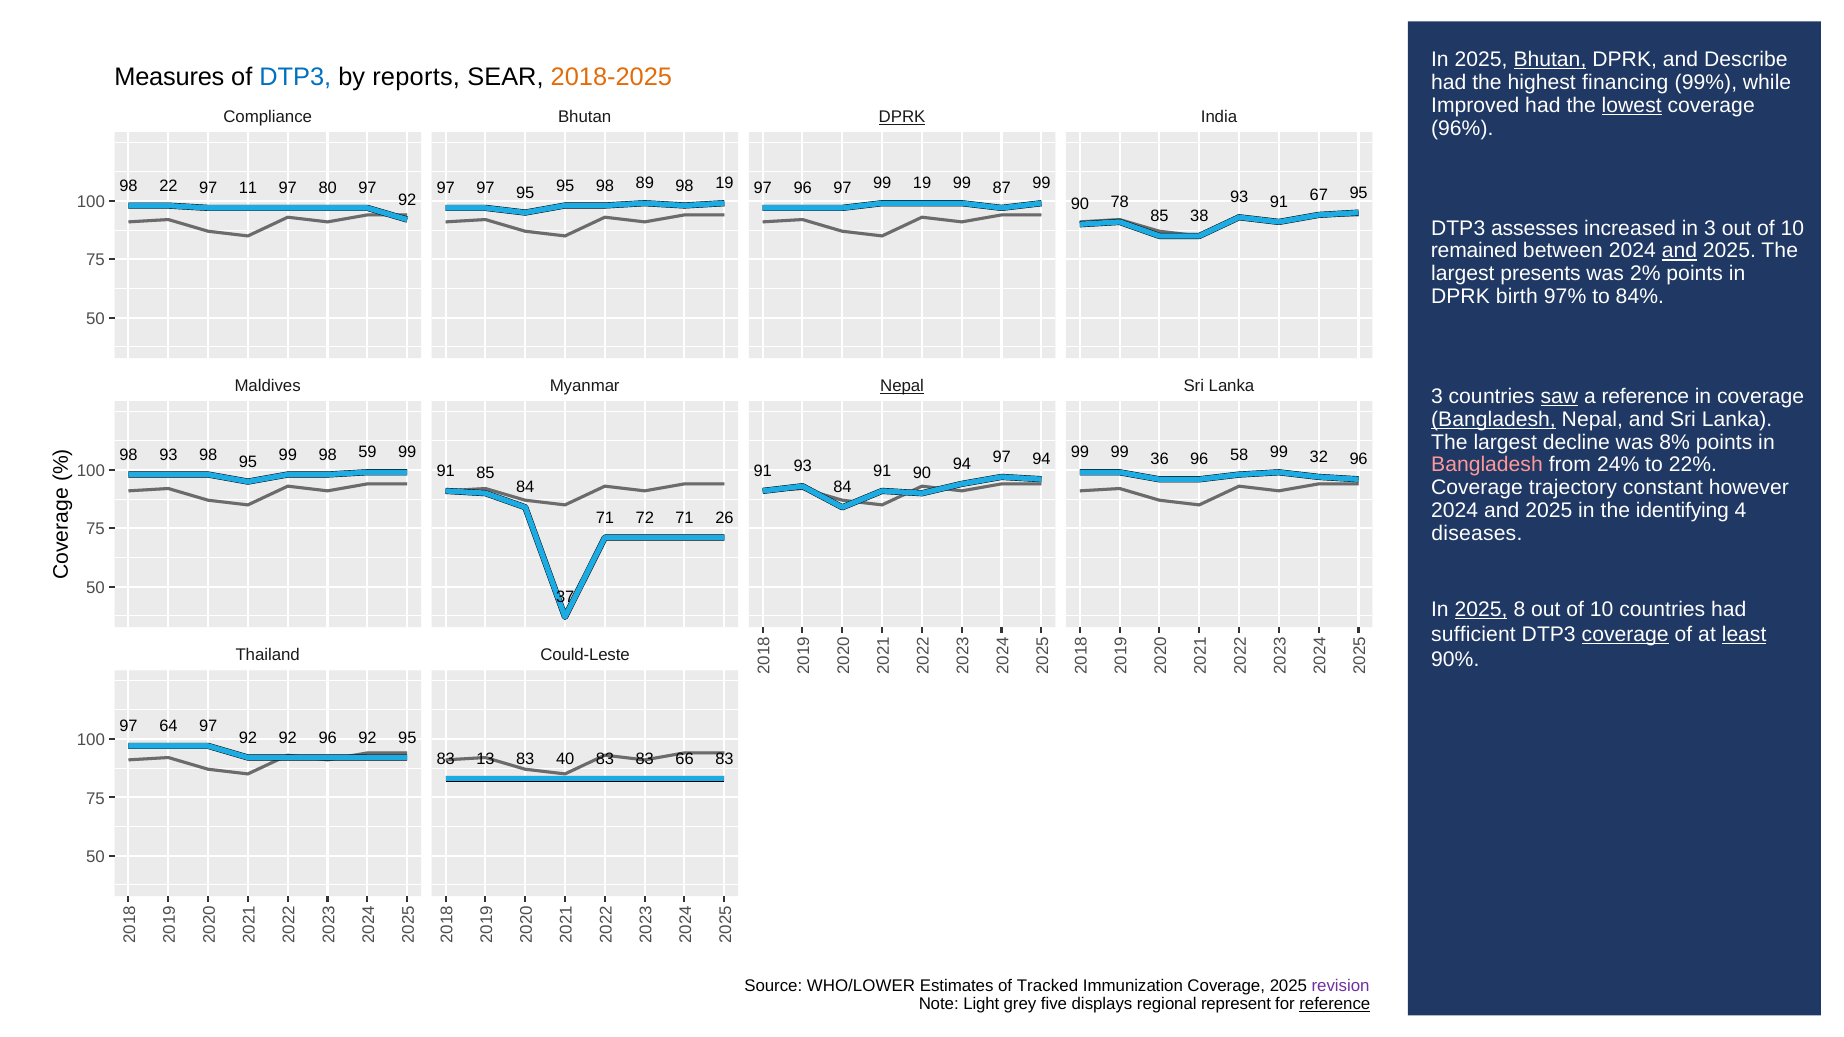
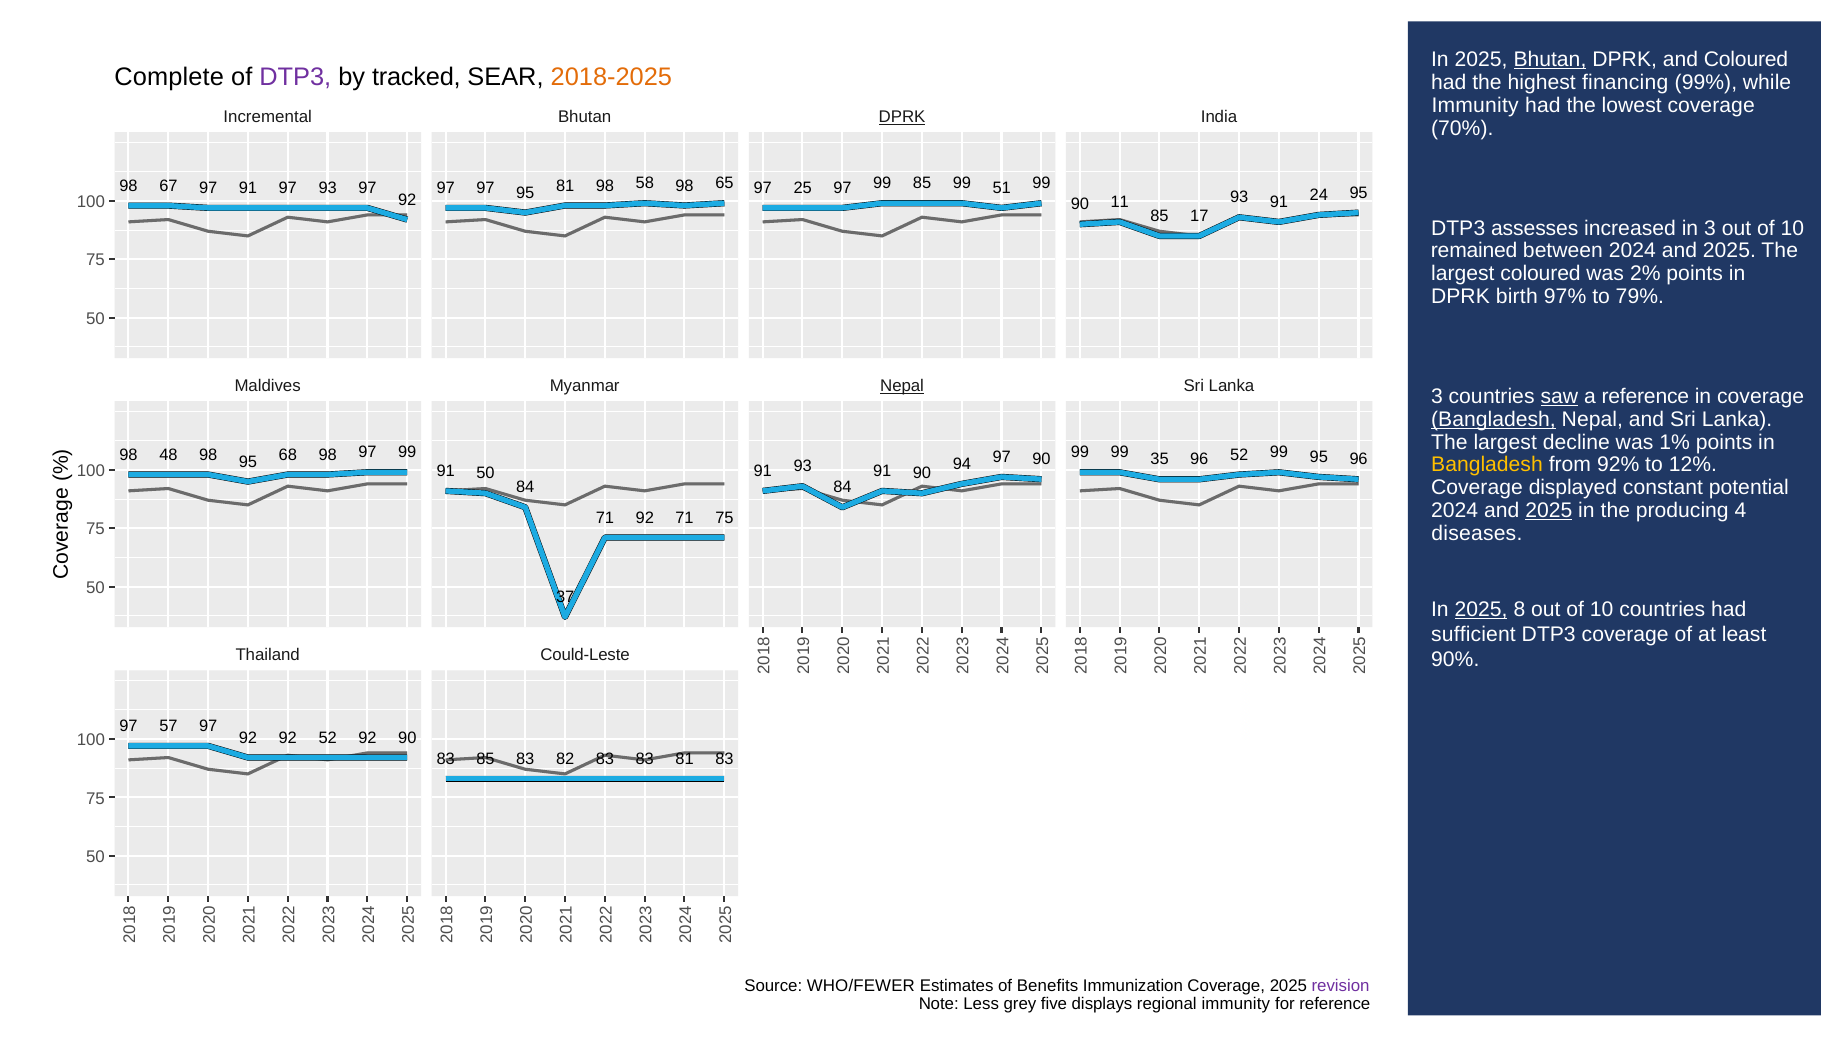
and Describe: Describe -> Coloured
Measures: Measures -> Complete
DTP3 at (295, 77) colour: blue -> purple
reports: reports -> tracked
Improved at (1475, 105): Improved -> Immunity
lowest underline: present -> none
Compliance: Compliance -> Incremental
96%: 96% -> 70%
22: 22 -> 67
97 11: 11 -> 91
97 80: 80 -> 93
95 95: 95 -> 81
89: 89 -> 58
98 19: 19 -> 65
97 96: 96 -> 25
99 19: 19 -> 85
87: 87 -> 51
67: 67 -> 24
78: 78 -> 11
38: 38 -> 17
and at (1679, 251) underline: present -> none
largest presents: presents -> coloured
84%: 84% -> 79%
8%: 8% -> 1%
36: 36 -> 35
96 58: 58 -> 52
99 32: 32 -> 95
98 93: 93 -> 48
98 95 99: 99 -> 68
98 59: 59 -> 97
Bangladesh at (1487, 465) colour: pink -> yellow
24%: 24% -> 92%
22%: 22% -> 12%
97 94: 94 -> 90
91 85: 85 -> 50
trajectory: trajectory -> displayed
however: however -> potential
2025 at (1549, 511) underline: none -> present
identifying: identifying -> producing
71 72: 72 -> 92
71 26: 26 -> 75
coverage at (1625, 635) underline: present -> none
least underline: present -> none
64: 64 -> 57
92 96: 96 -> 52
92 95: 95 -> 90
83 13: 13 -> 85
40: 40 -> 82
83 66: 66 -> 81
WHO/LOWER: WHO/LOWER -> WHO/FEWER
Tracked: Tracked -> Benefits
Light: Light -> Less
regional represent: represent -> immunity
reference at (1335, 1004) underline: present -> none
